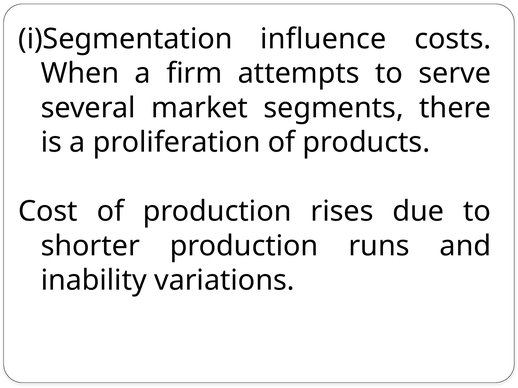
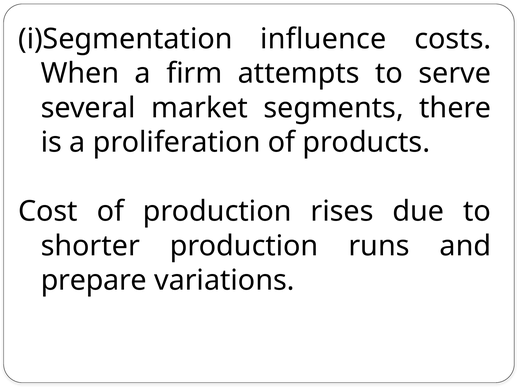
inability: inability -> prepare
